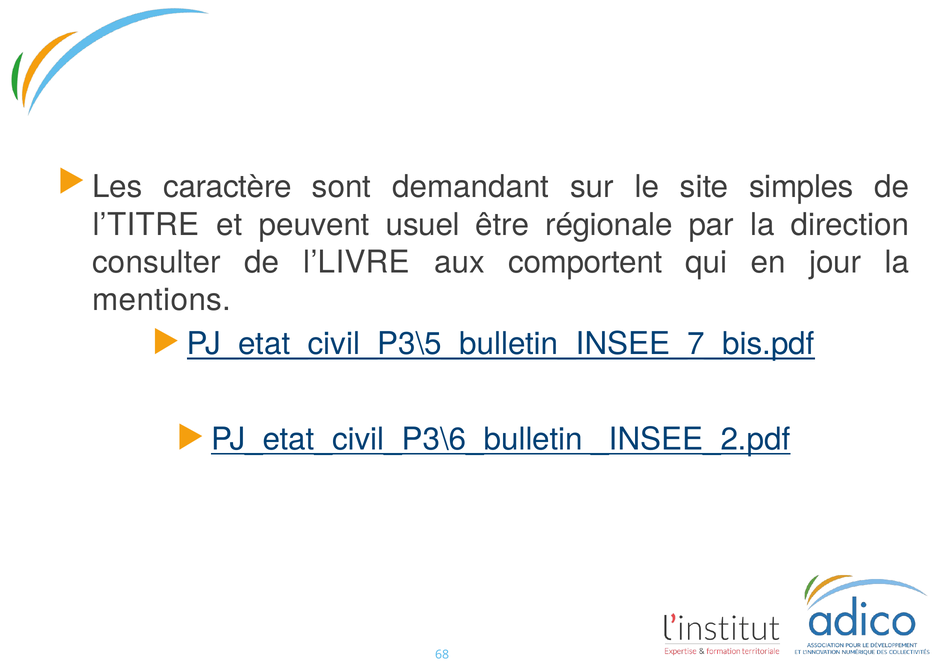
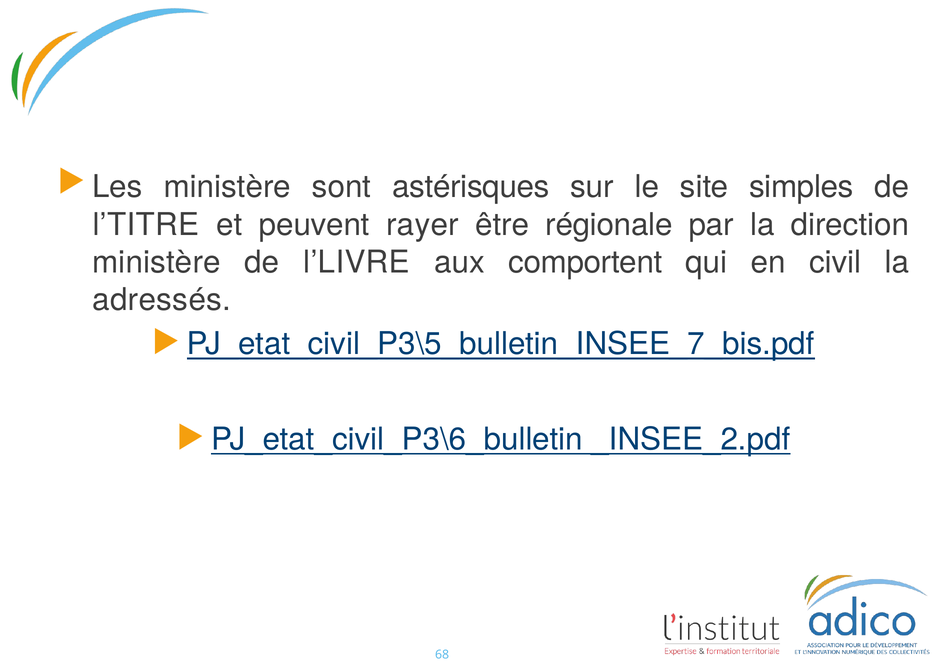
Les caractère: caractère -> ministère
demandant: demandant -> astérisques
usuel: usuel -> rayer
consulter at (156, 262): consulter -> ministère
jour: jour -> civil
mentions: mentions -> adressés
